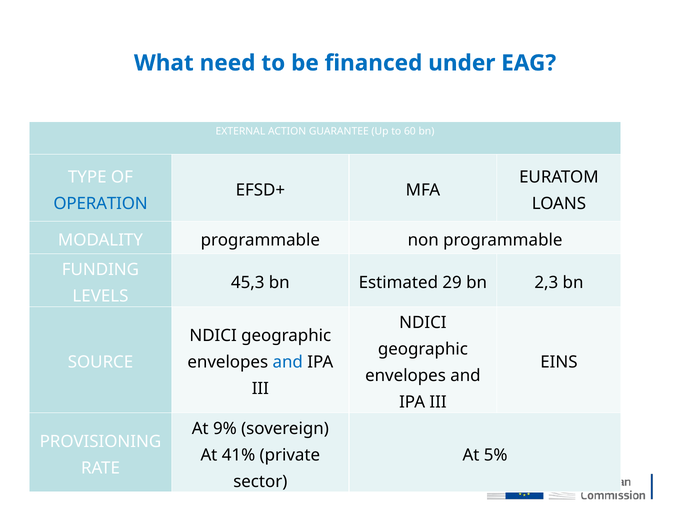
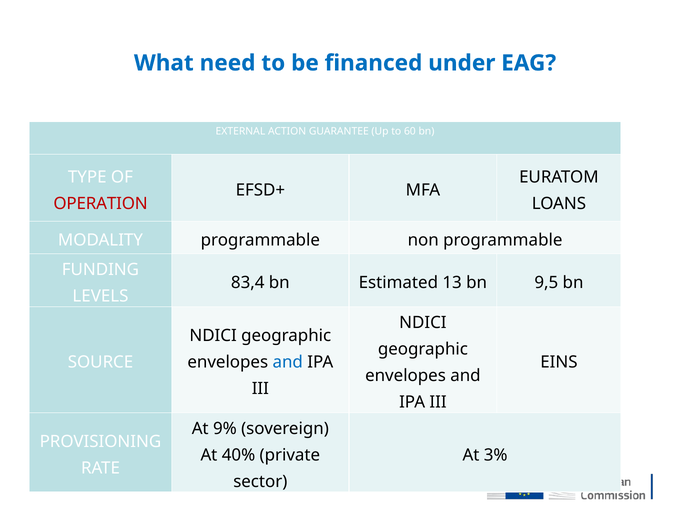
OPERATION colour: blue -> red
45,3: 45,3 -> 83,4
29: 29 -> 13
2,3: 2,3 -> 9,5
41%: 41% -> 40%
5%: 5% -> 3%
